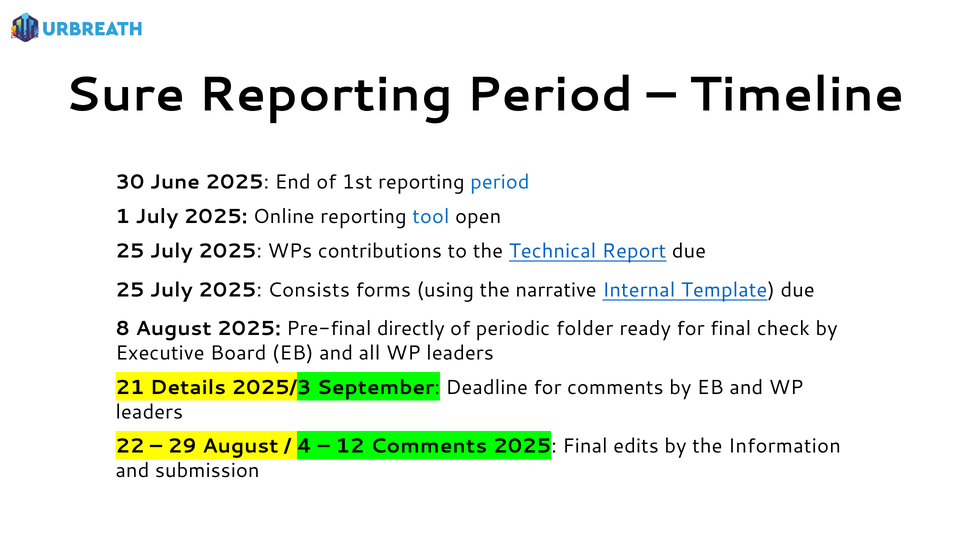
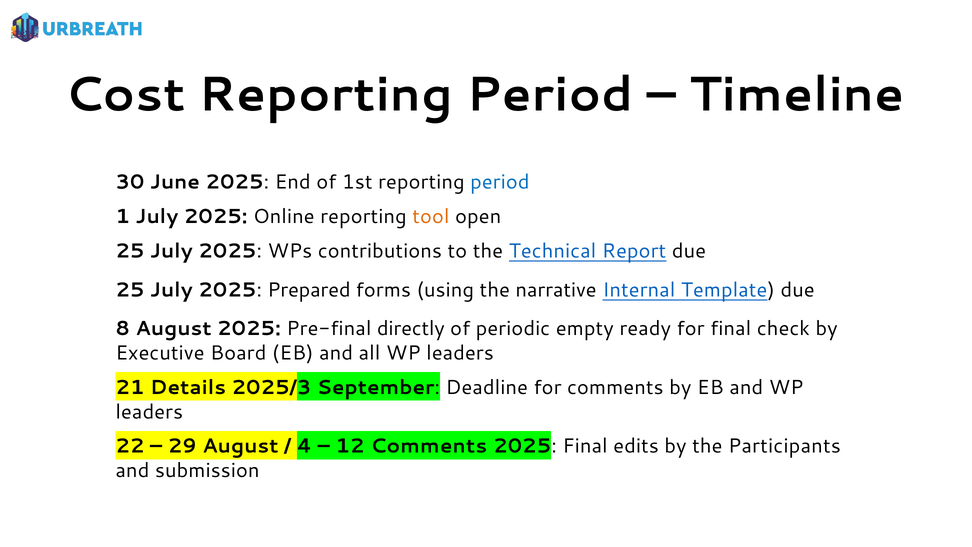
Sure: Sure -> Cost
tool colour: blue -> orange
Consists: Consists -> Prepared
folder: folder -> empty
Information: Information -> Participants
